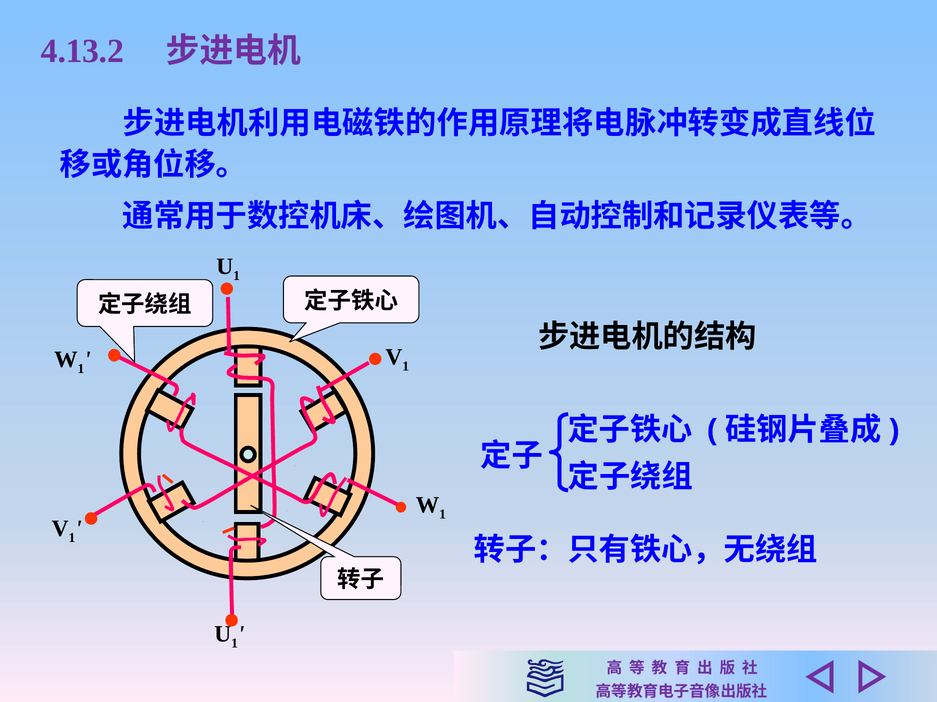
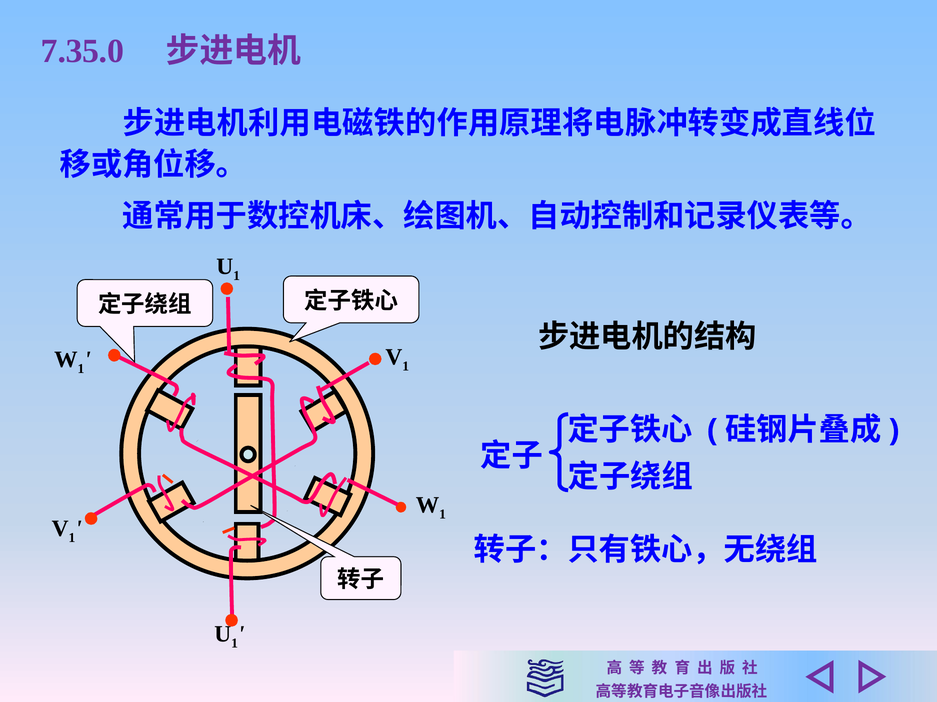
4.13.2: 4.13.2 -> 7.35.0
